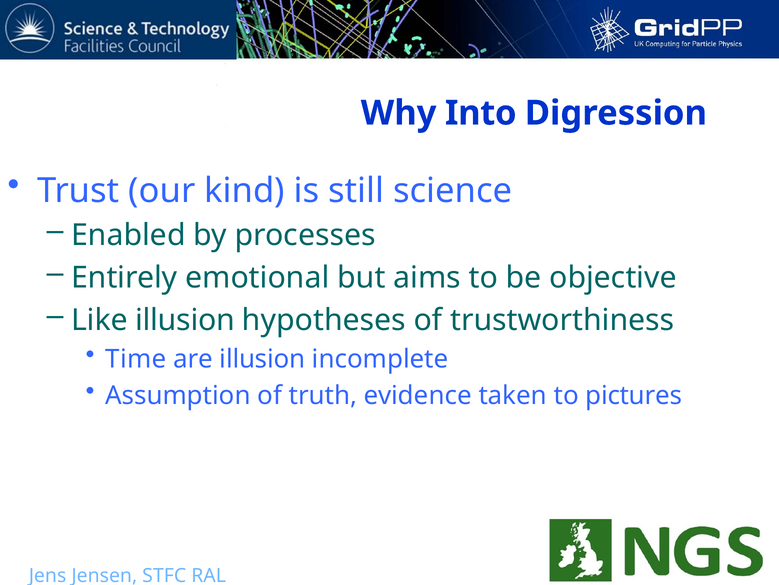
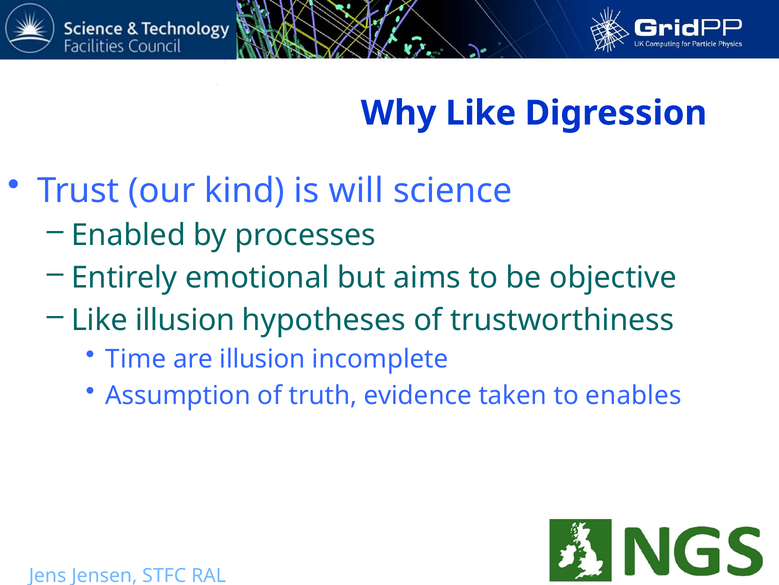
Why Into: Into -> Like
still: still -> will
pictures: pictures -> enables
